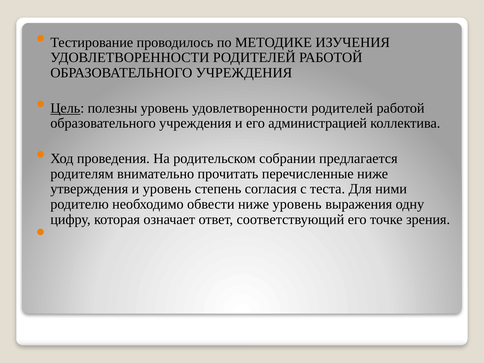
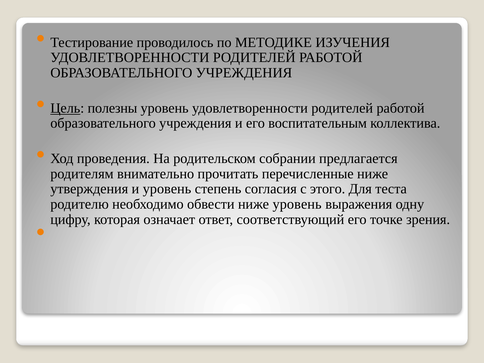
администрацией: администрацией -> воспитательным
теста: теста -> этого
ними: ними -> теста
